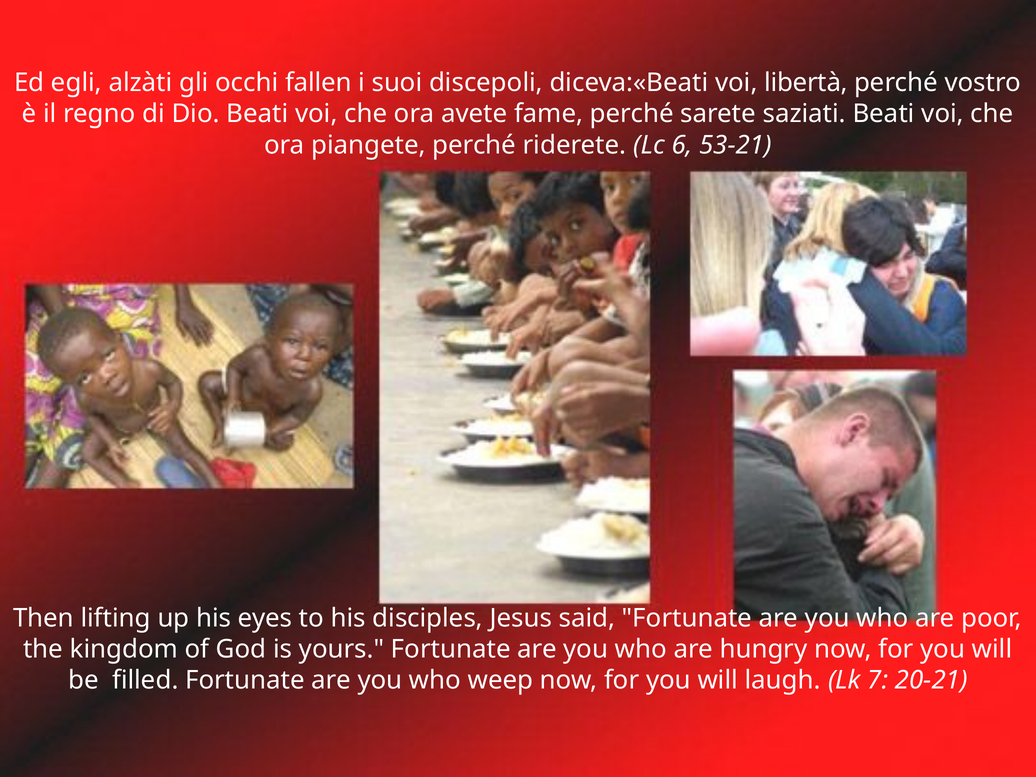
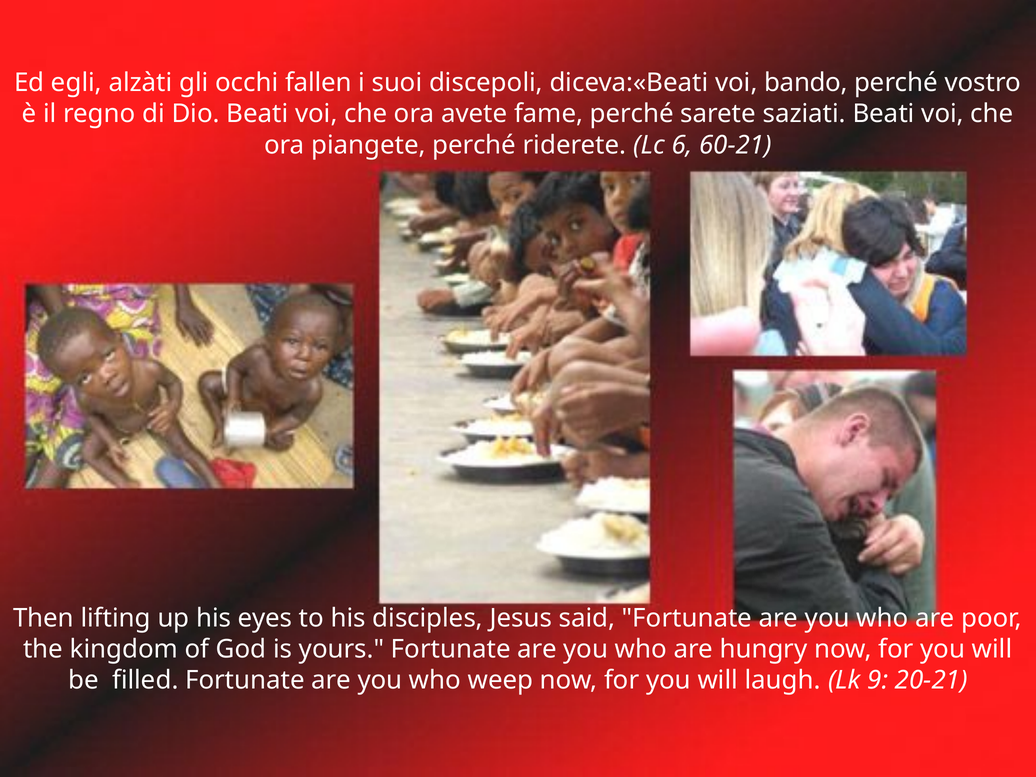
libertà: libertà -> bando
53-21: 53-21 -> 60-21
7: 7 -> 9
